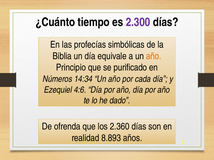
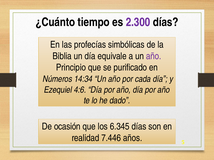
año at (154, 56) colour: orange -> purple
ofrenda: ofrenda -> ocasión
2.360: 2.360 -> 6.345
8.893: 8.893 -> 7.446
